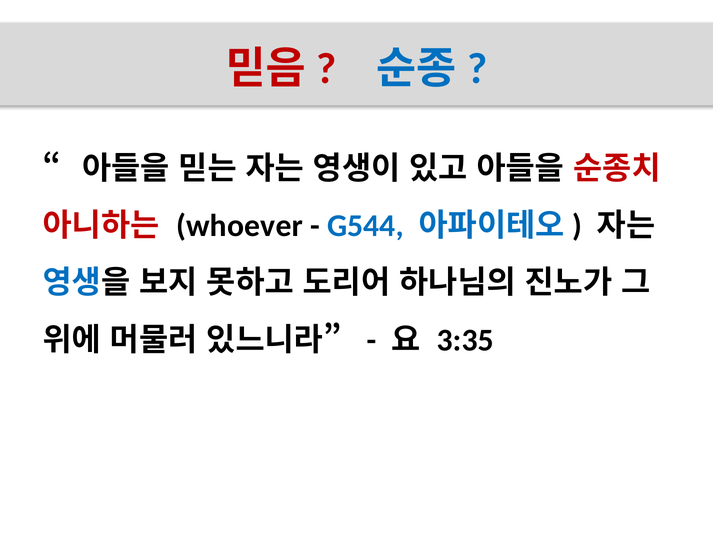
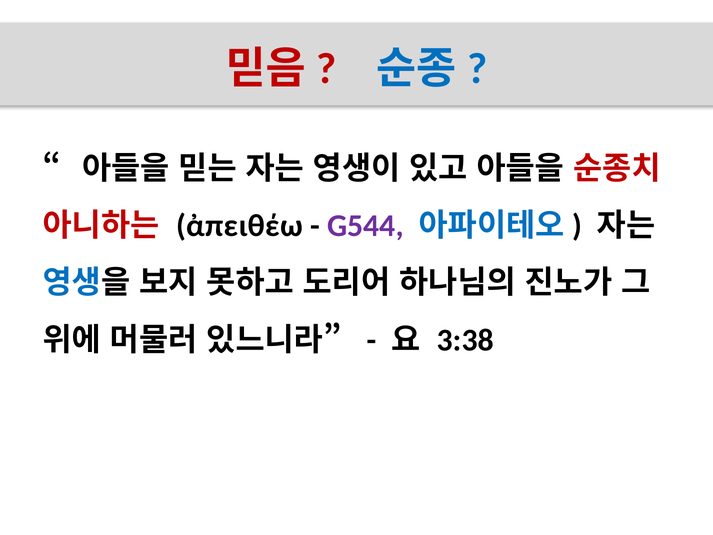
whoever: whoever -> ἀπειθέω
G544 colour: blue -> purple
3:35: 3:35 -> 3:38
